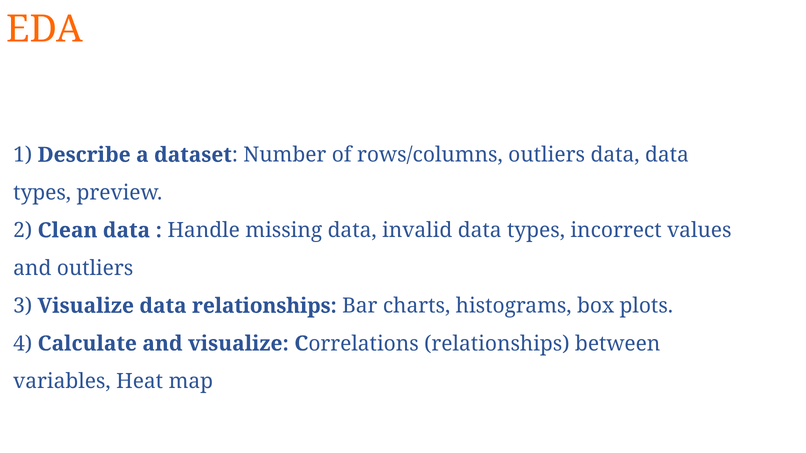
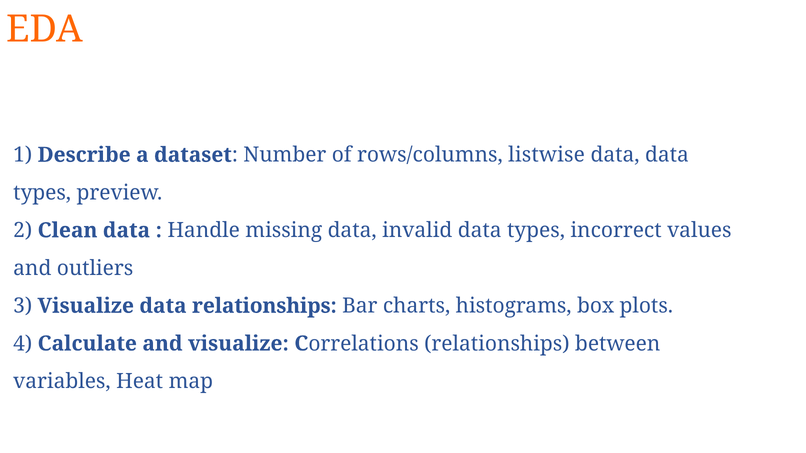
rows/columns outliers: outliers -> listwise
